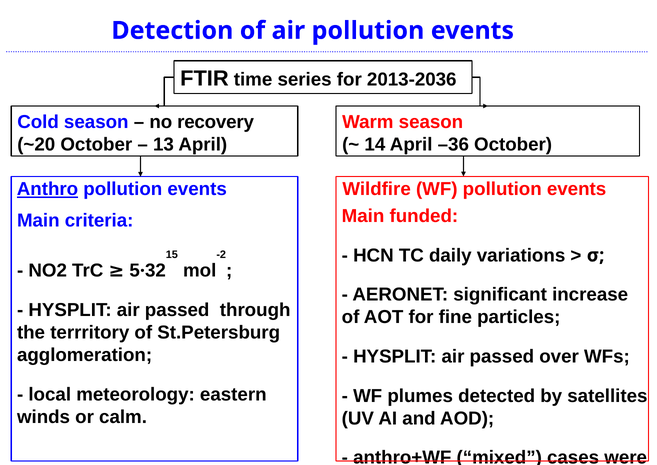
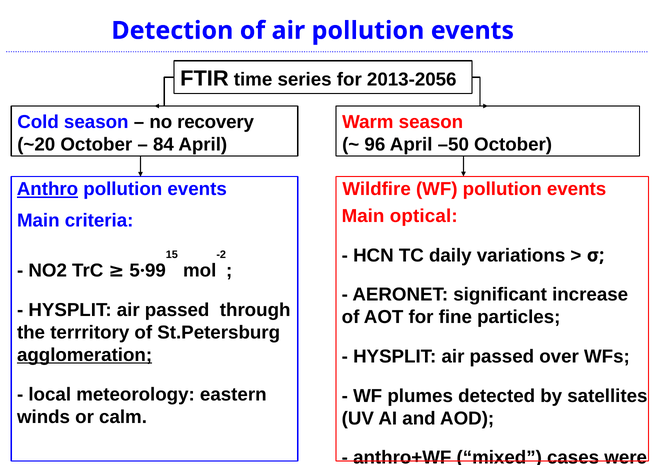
2013-2036: 2013-2036 -> 2013-2056
13: 13 -> 84
14: 14 -> 96
–36: –36 -> –50
funded: funded -> optical
32: 32 -> 99
agglomeration underline: none -> present
